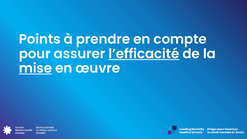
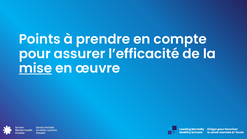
l’efficacité underline: present -> none
